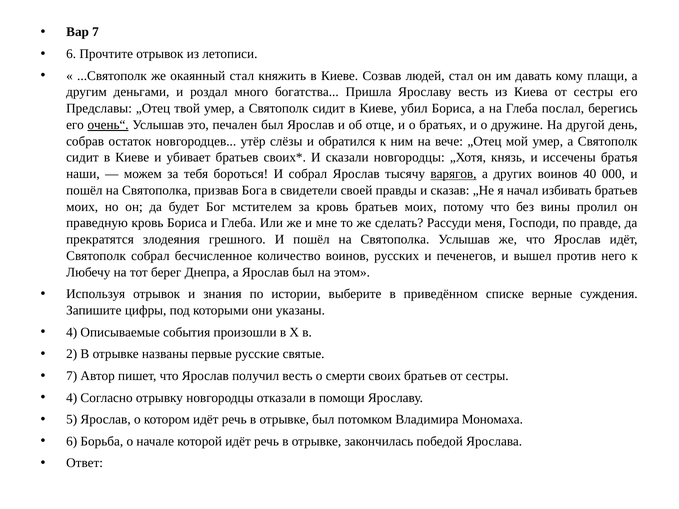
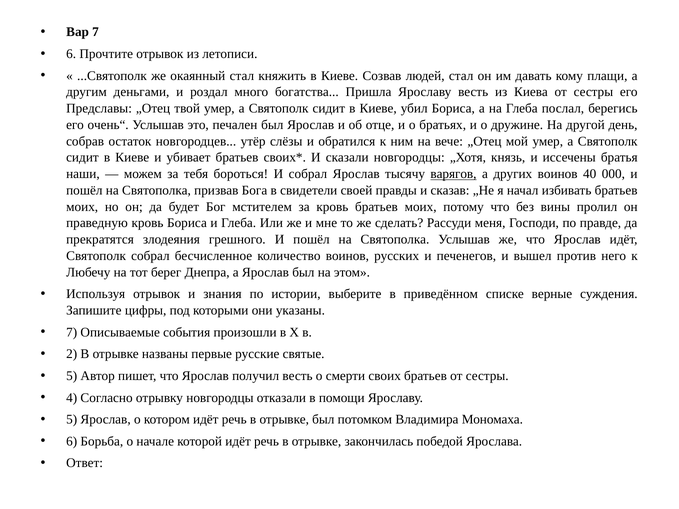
очень“ underline: present -> none
4 at (72, 332): 4 -> 7
7 at (72, 376): 7 -> 5
